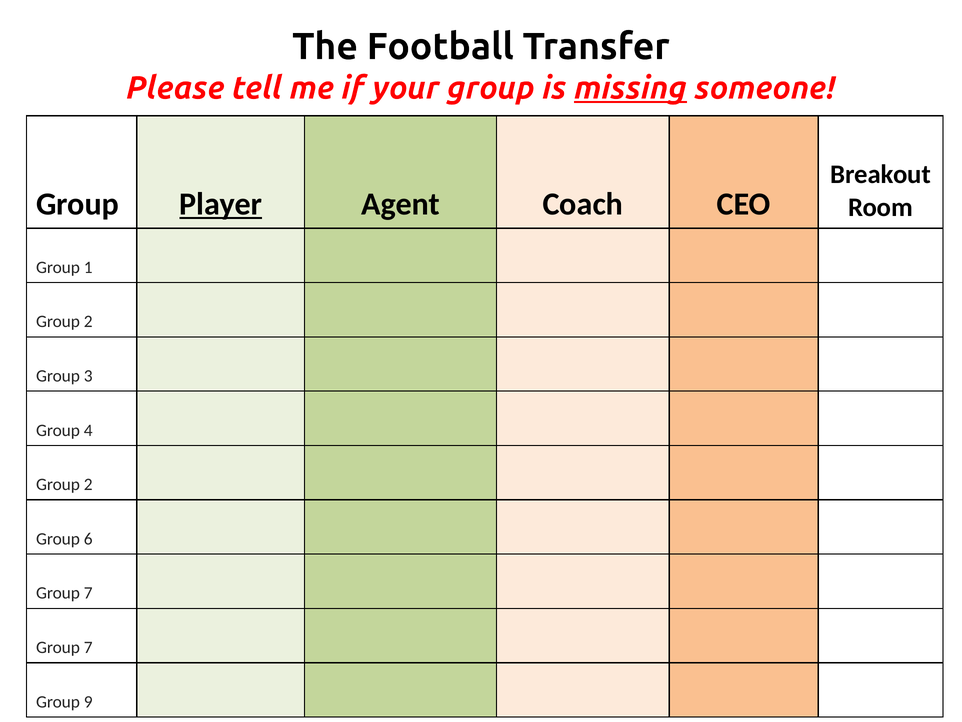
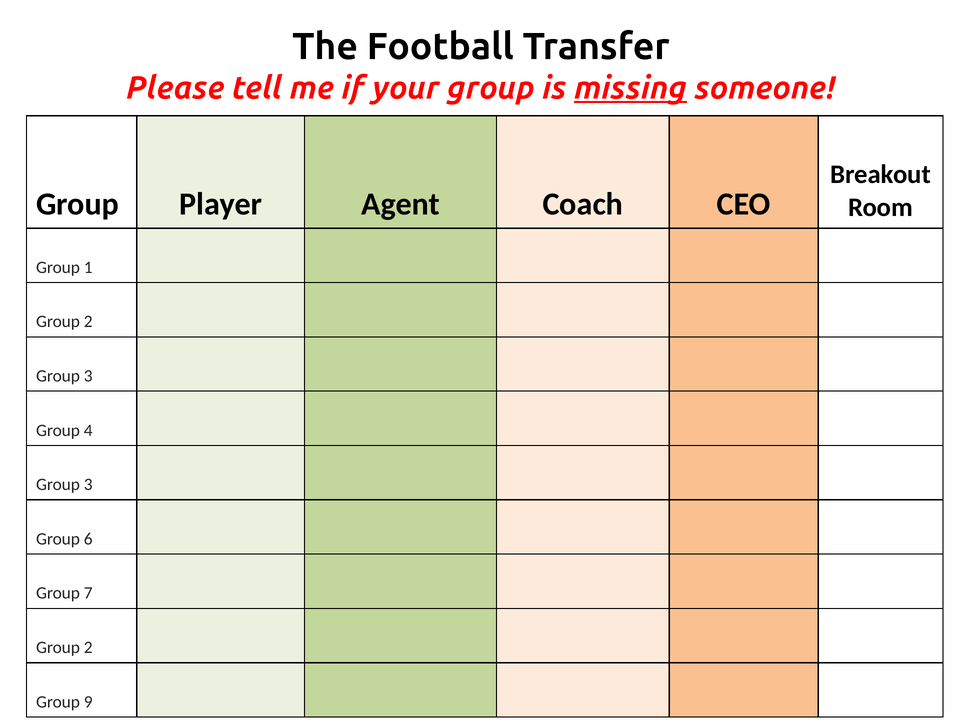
Player underline: present -> none
2 at (88, 484): 2 -> 3
7 at (88, 647): 7 -> 2
